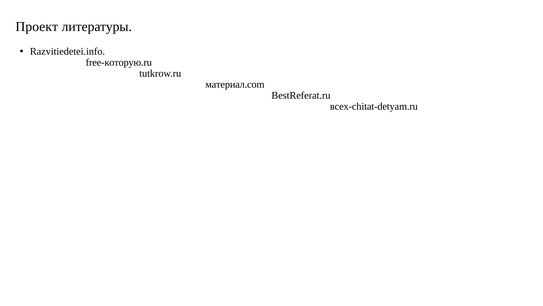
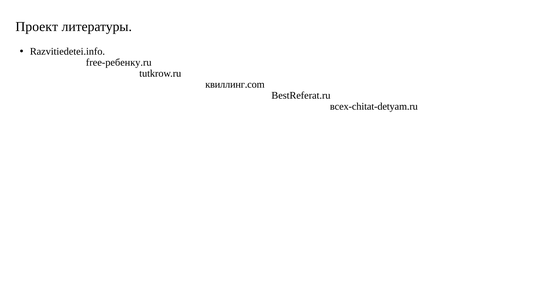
free-которую.ru: free-которую.ru -> free-ребенку.ru
материал.com: материал.com -> квиллинг.com
